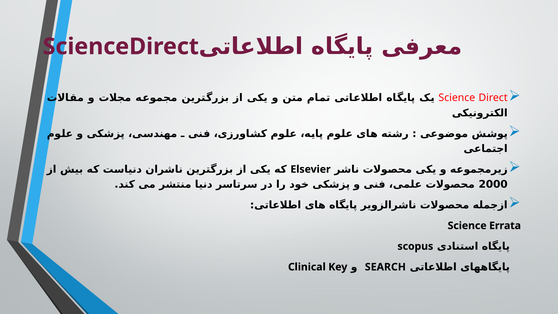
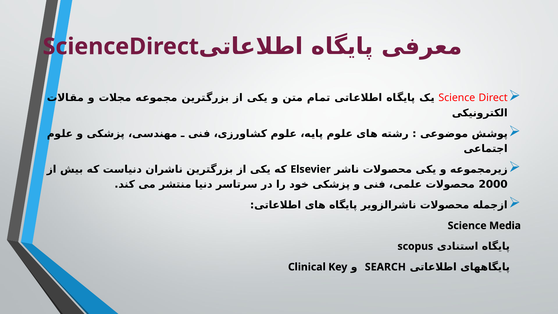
Errata: Errata -> Media
